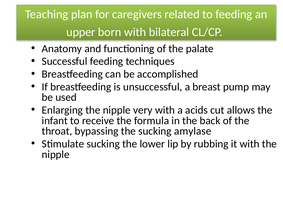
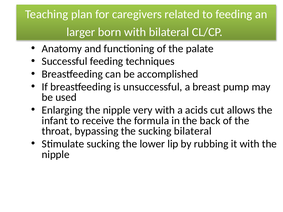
upper: upper -> larger
sucking amylase: amylase -> bilateral
